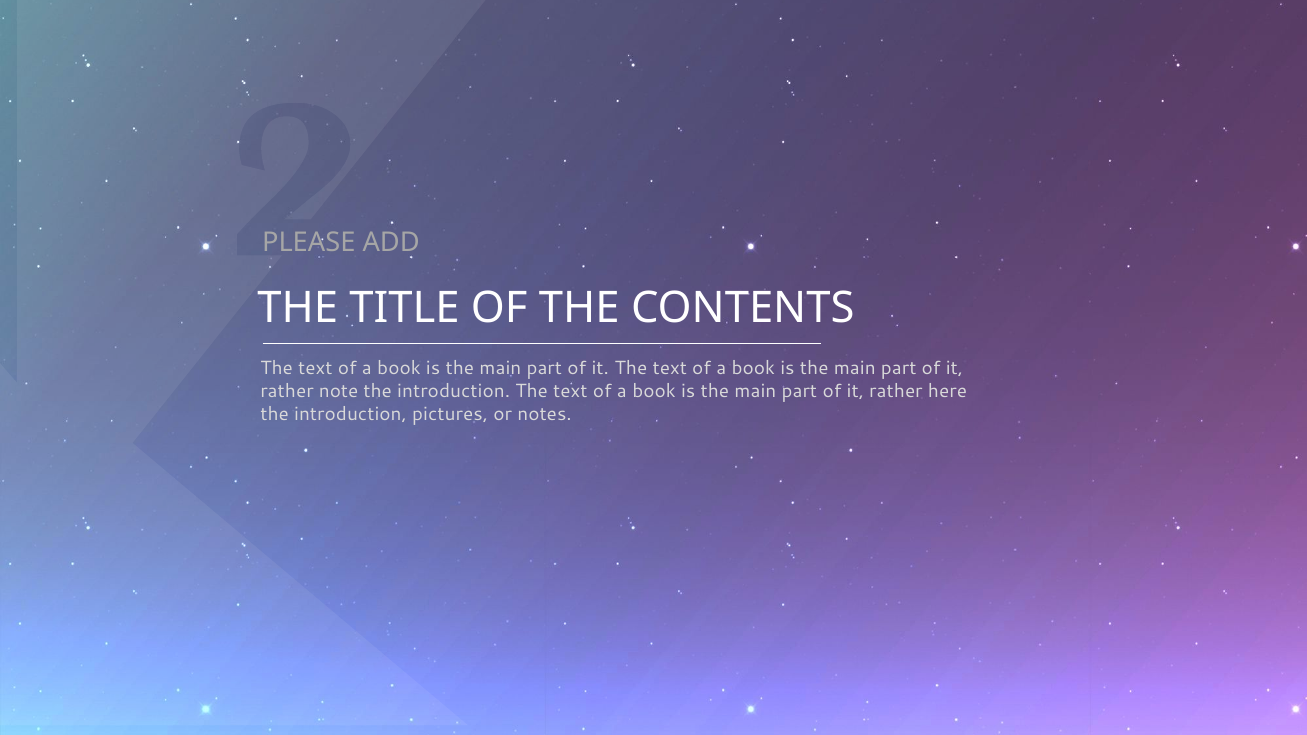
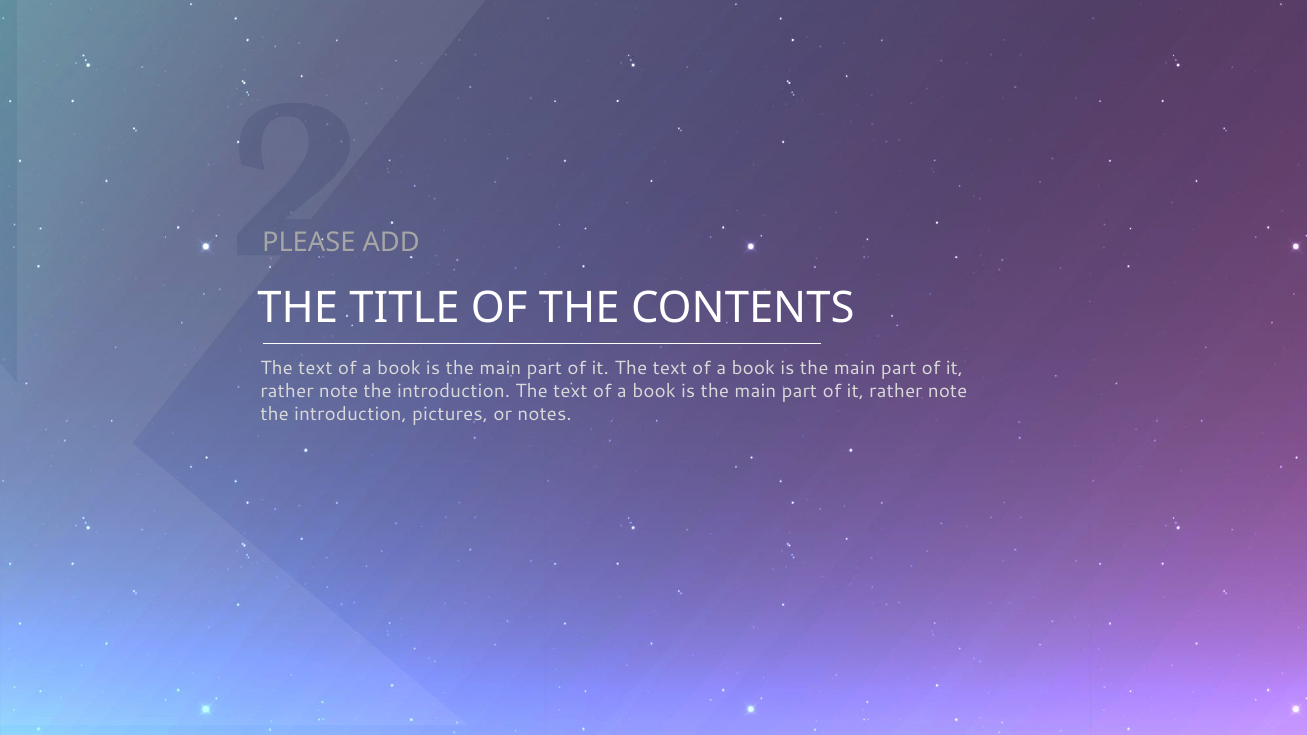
here at (948, 391): here -> note
